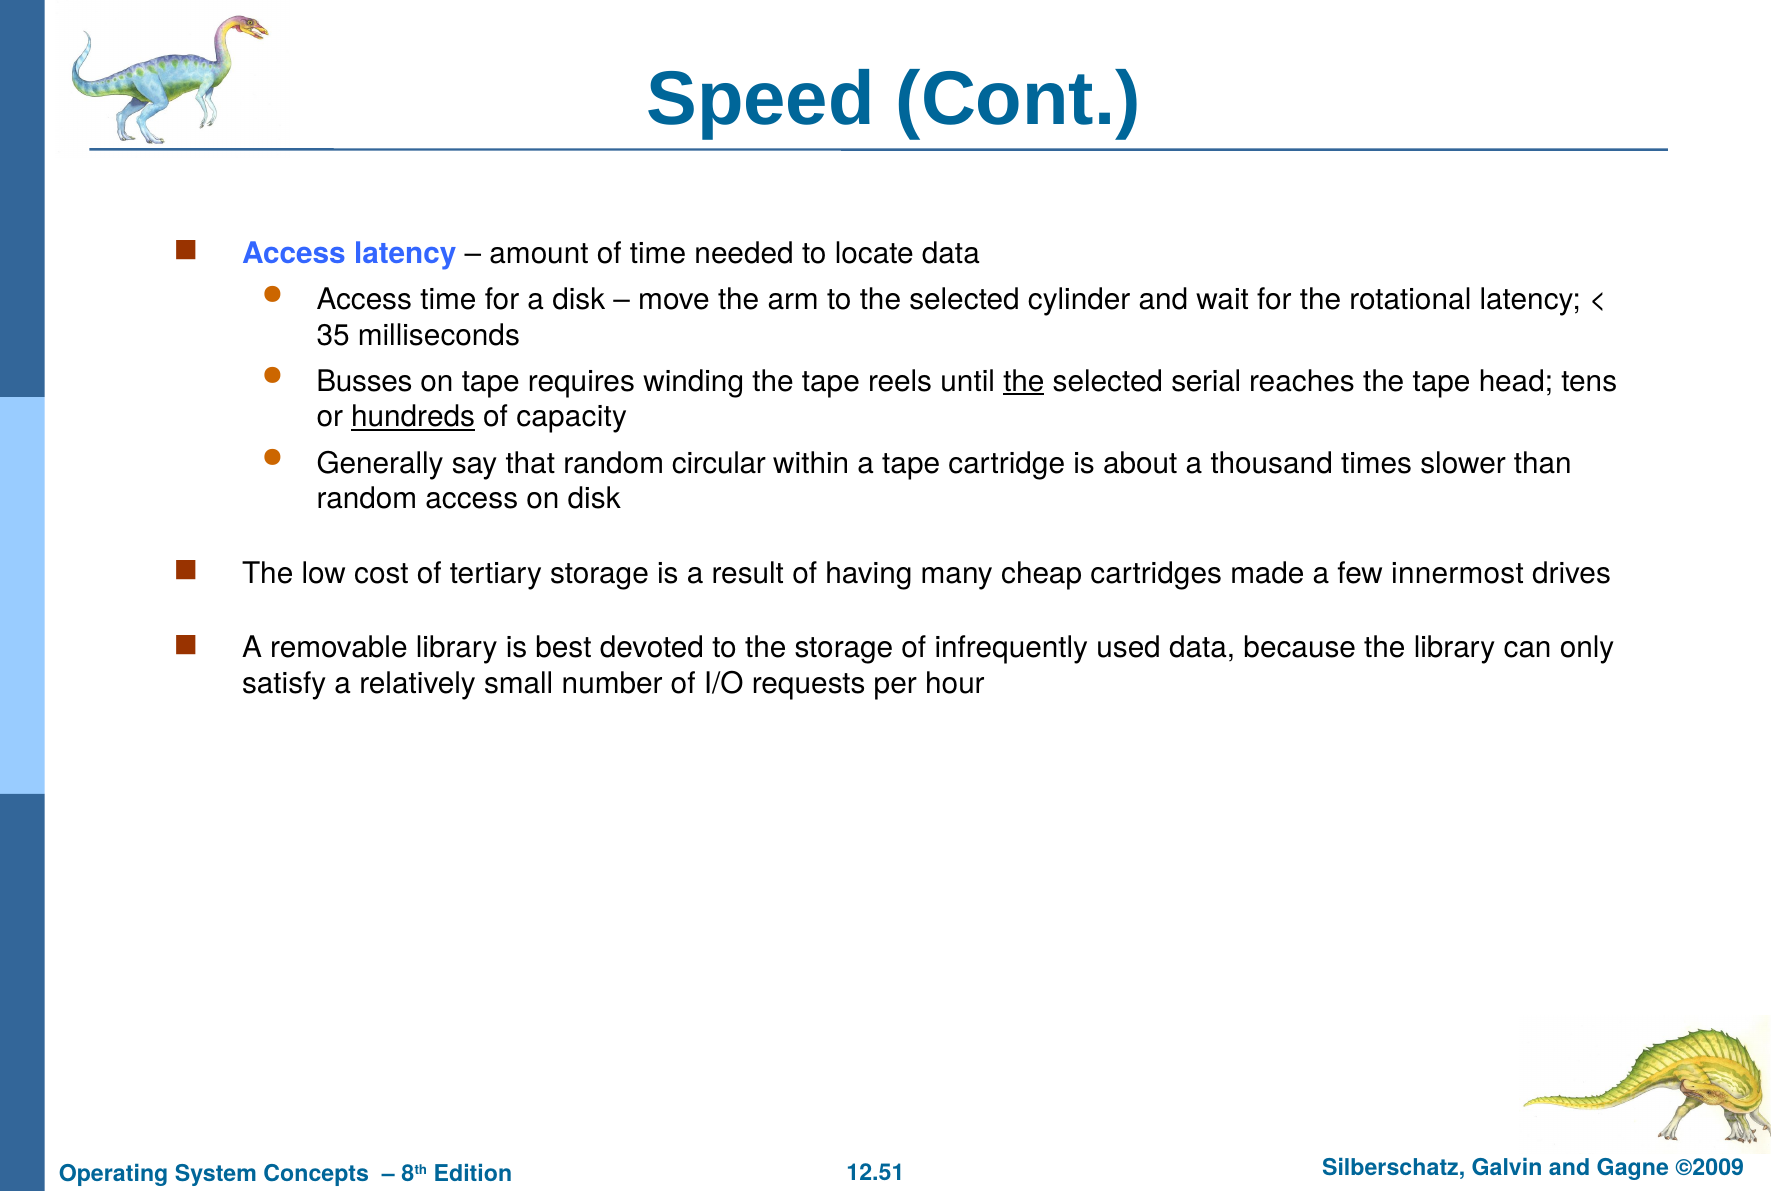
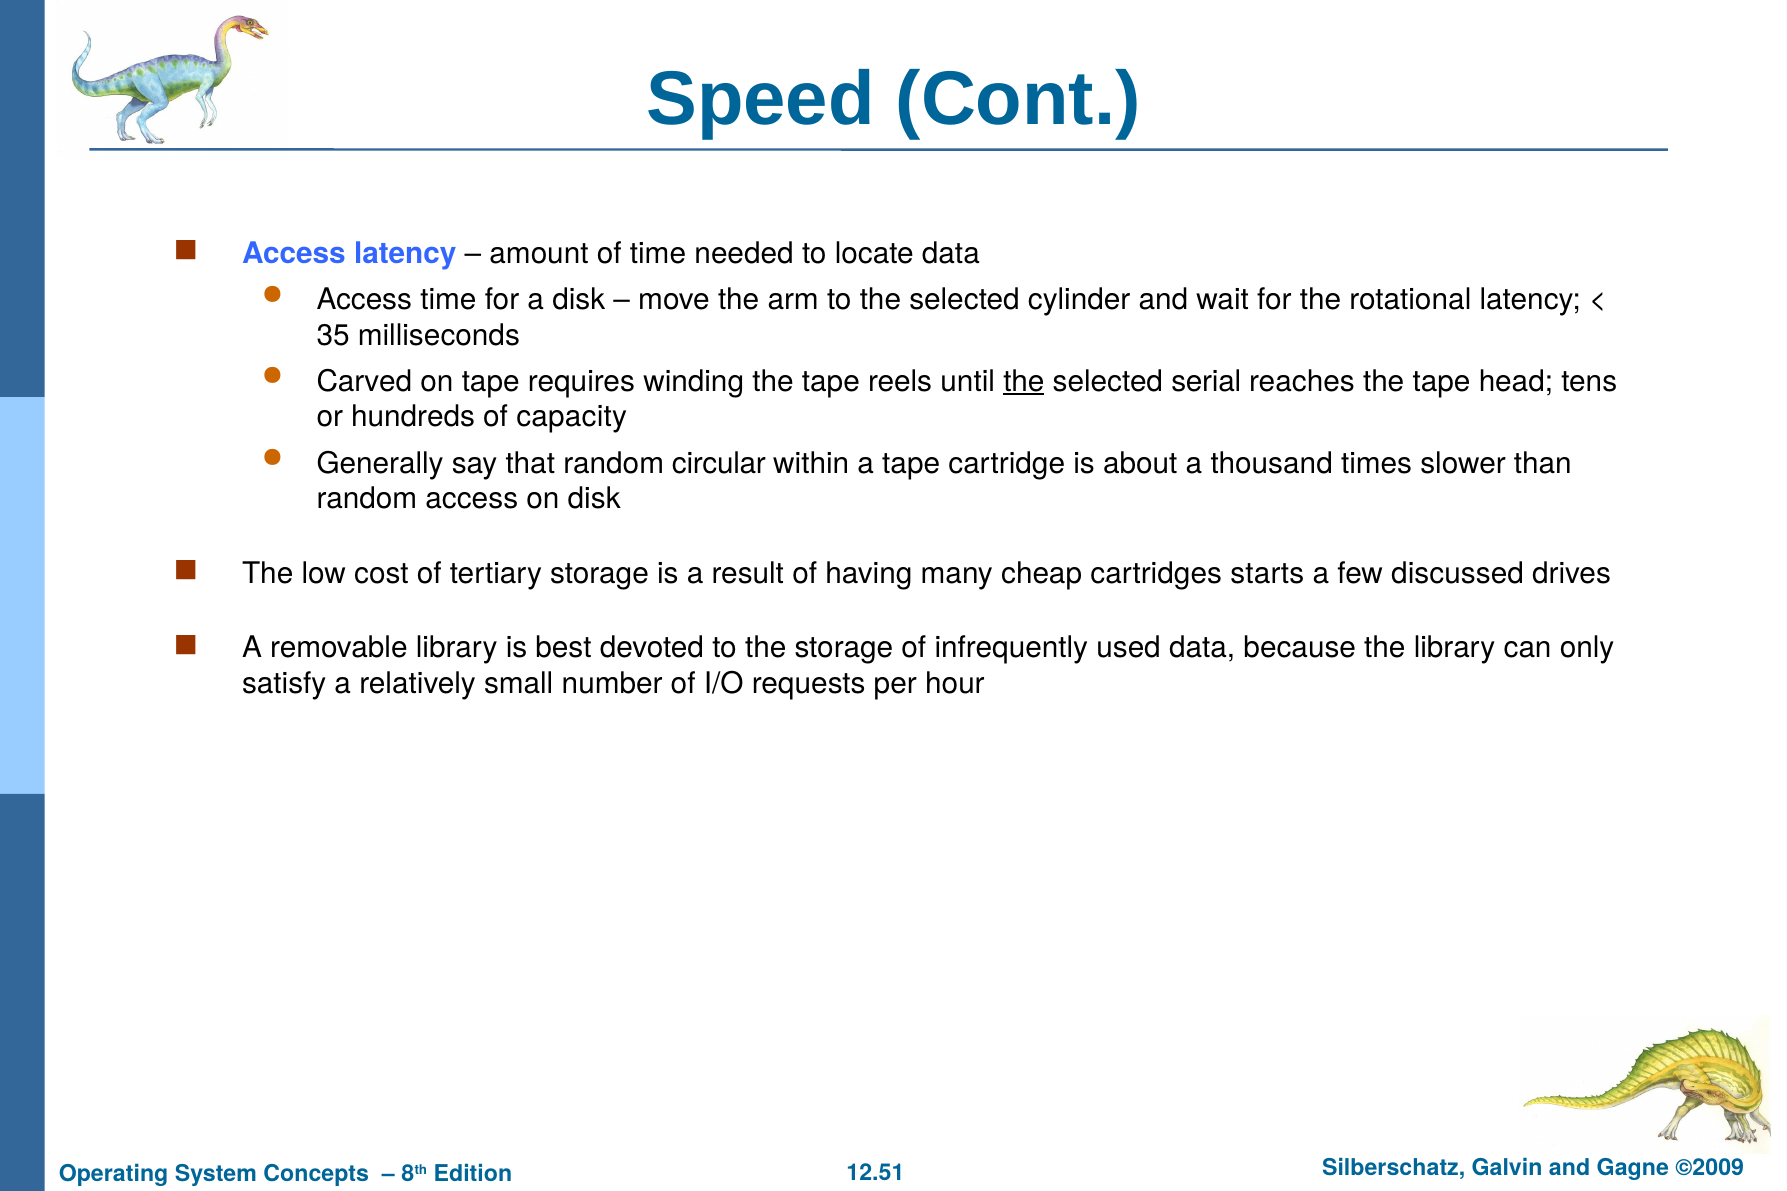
Busses: Busses -> Carved
hundreds underline: present -> none
made: made -> starts
innermost: innermost -> discussed
